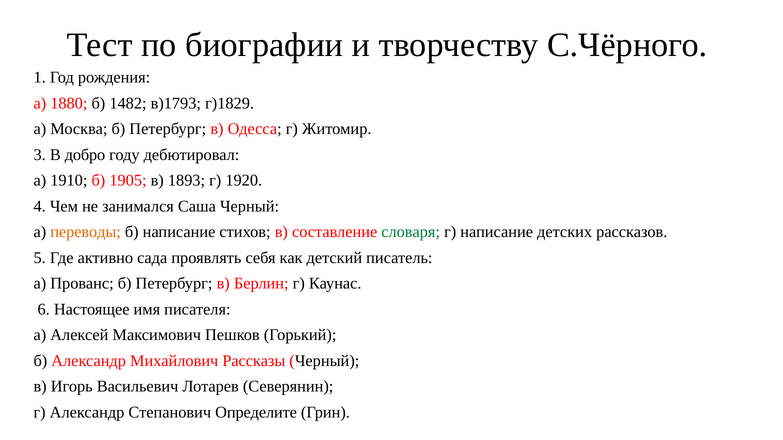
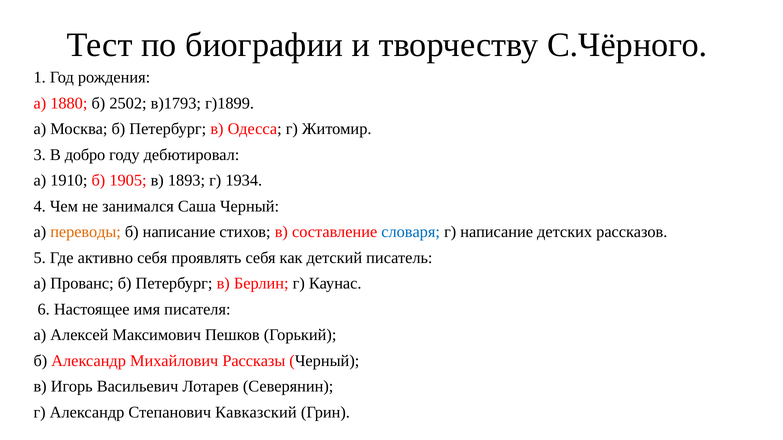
1482: 1482 -> 2502
г)1829: г)1829 -> г)1899
1920: 1920 -> 1934
словаря colour: green -> blue
активно сада: сада -> себя
Определите: Определите -> Кавказский
